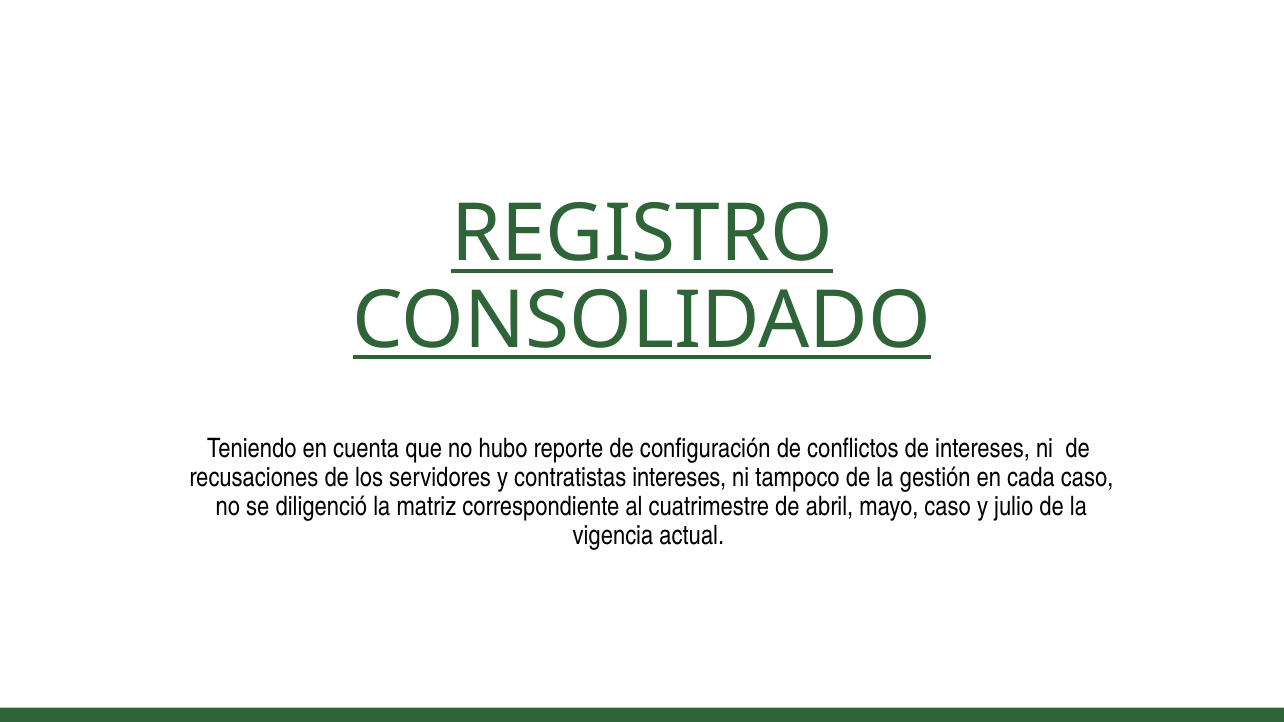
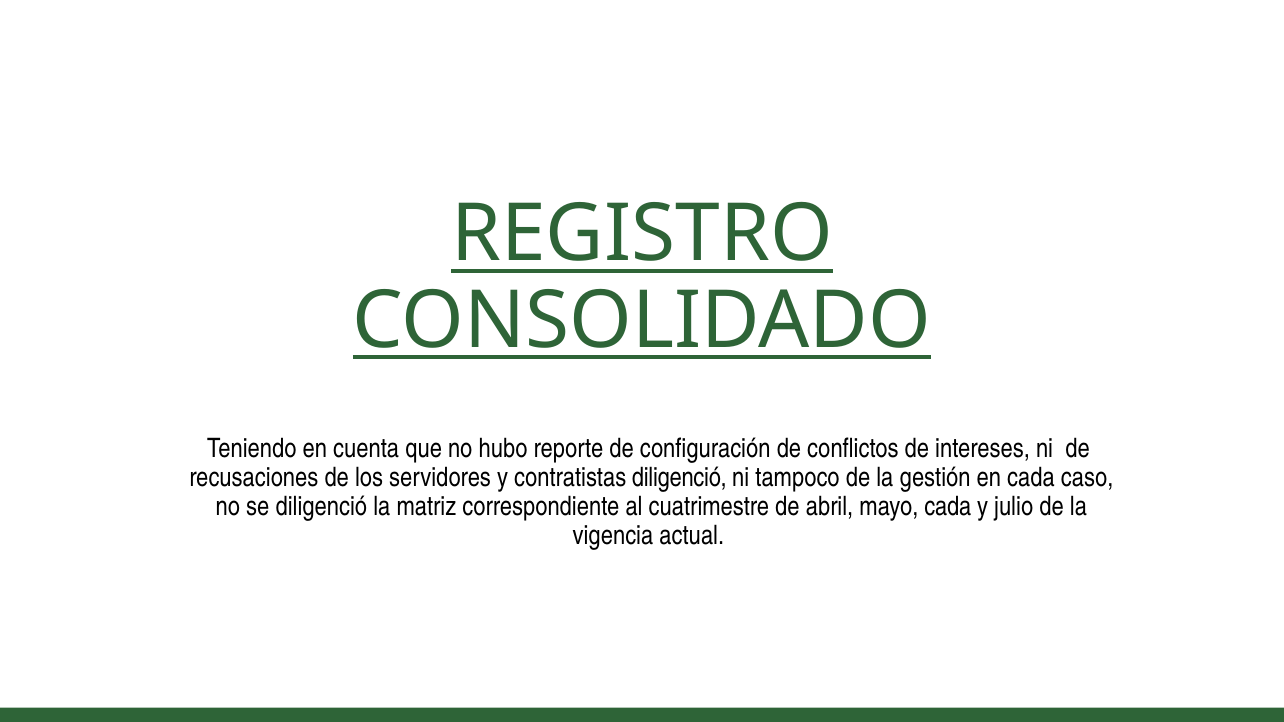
contratistas intereses: intereses -> diligenció
mayo caso: caso -> cada
